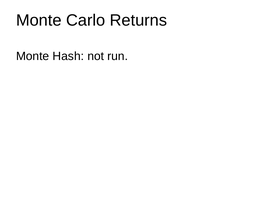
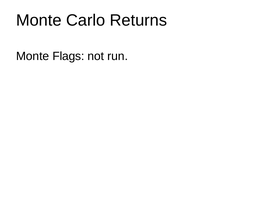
Hash: Hash -> Flags
